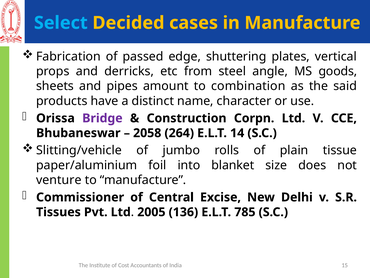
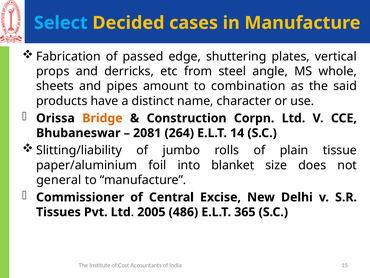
goods: goods -> whole
Bridge colour: purple -> orange
2058: 2058 -> 2081
Slitting/vehicle: Slitting/vehicle -> Slitting/liability
venture: venture -> general
136: 136 -> 486
785: 785 -> 365
